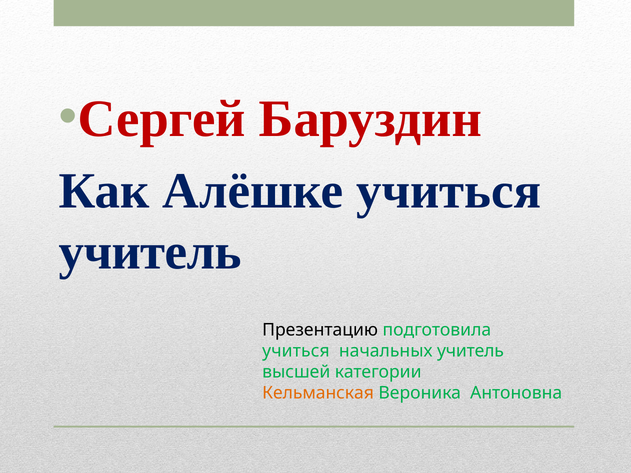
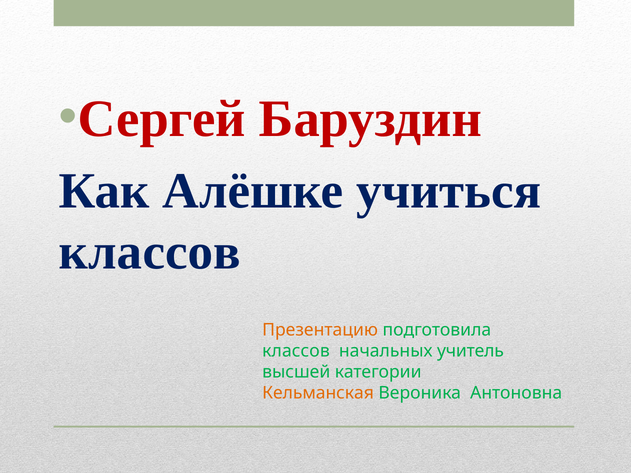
учитель at (150, 252): учитель -> классов
Презентацию colour: black -> orange
учиться at (296, 351): учиться -> классов
